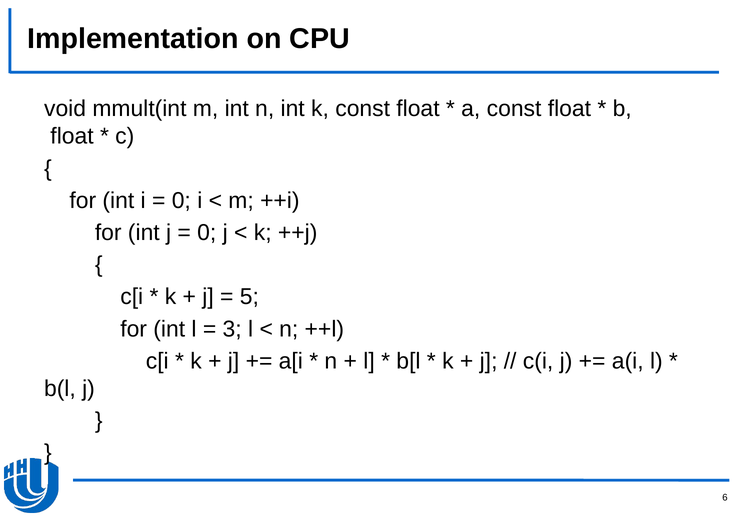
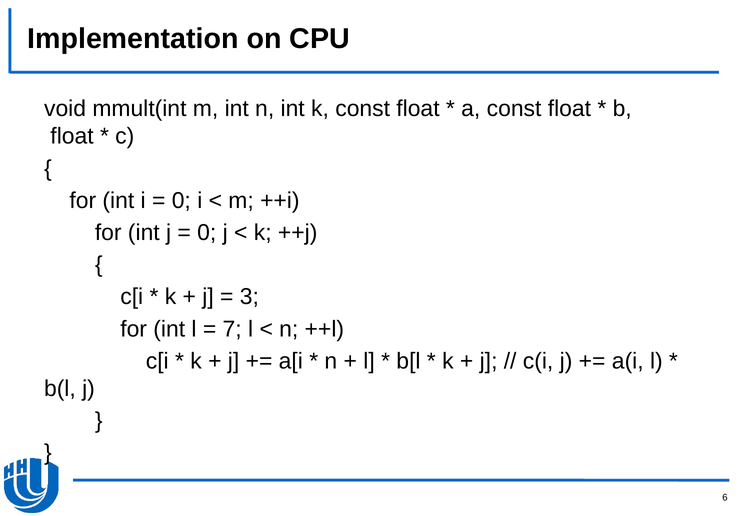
5: 5 -> 3
3: 3 -> 7
